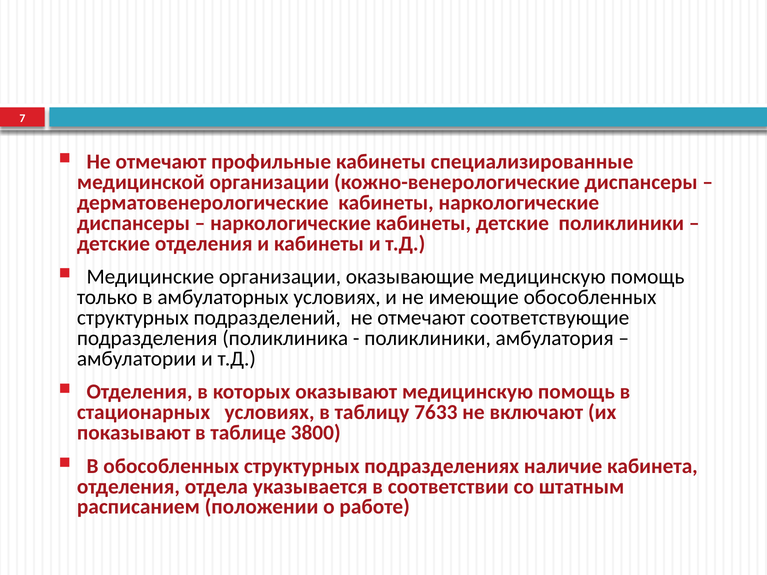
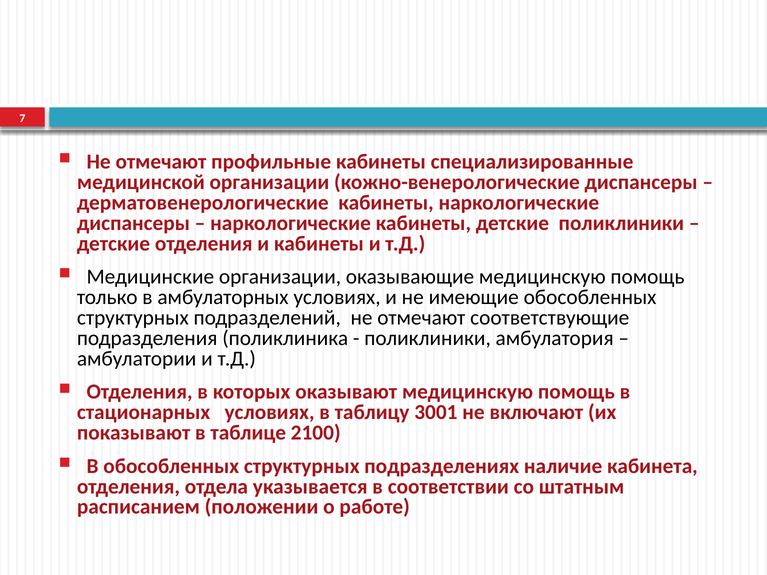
7633: 7633 -> 3001
3800: 3800 -> 2100
